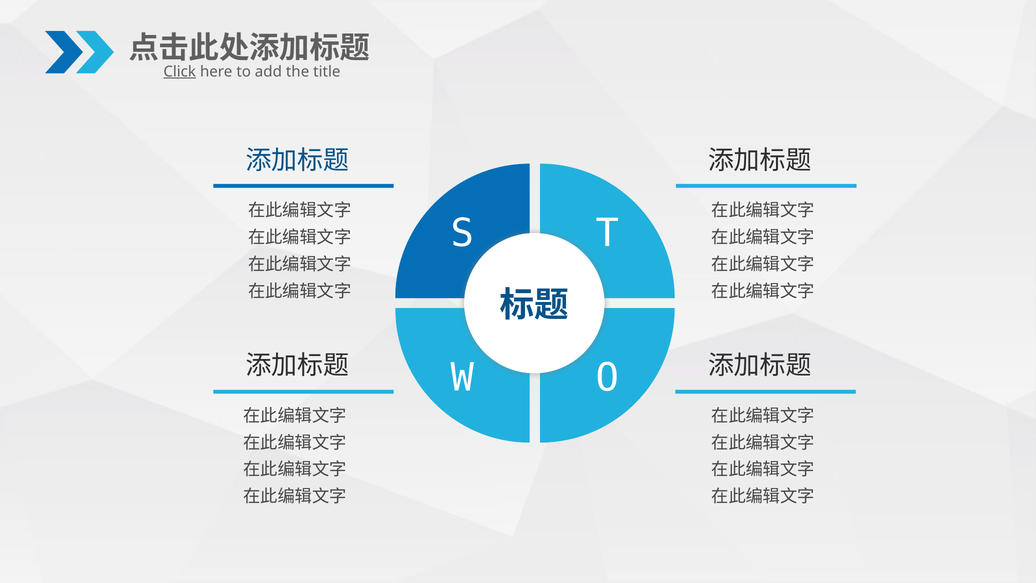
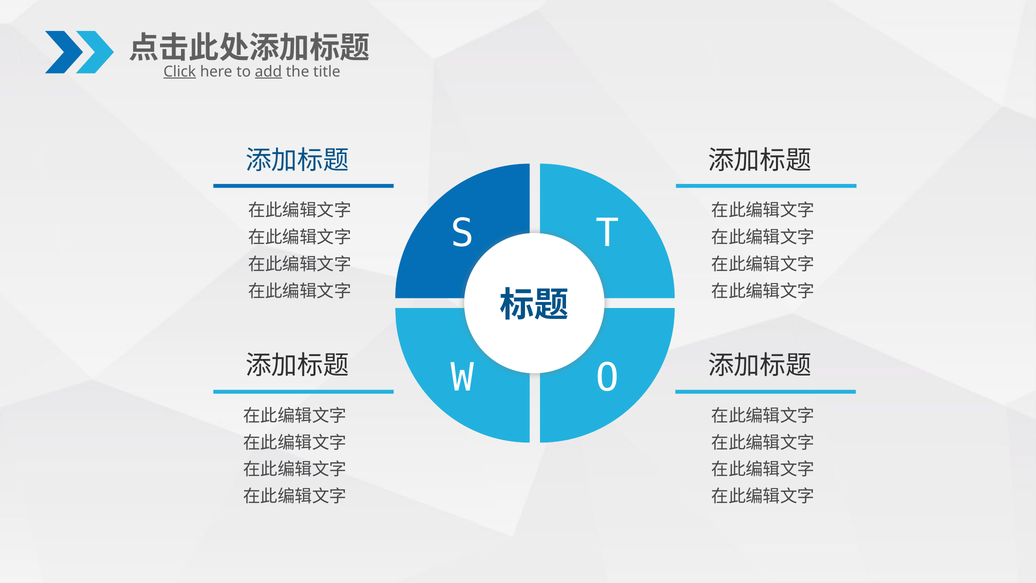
add underline: none -> present
